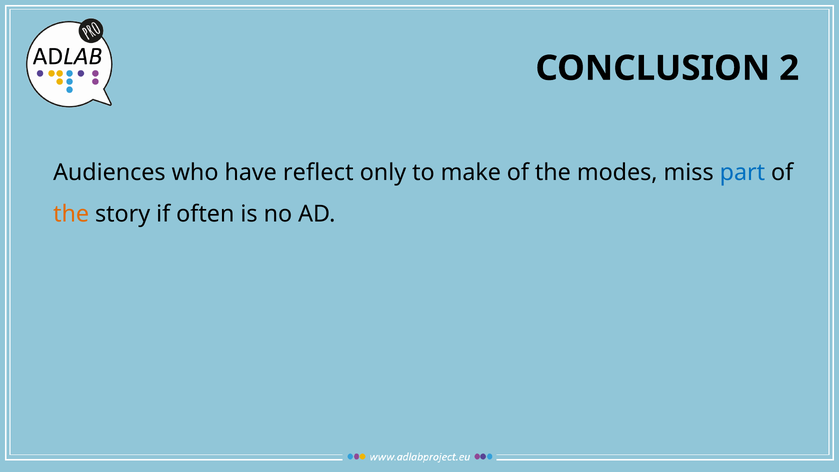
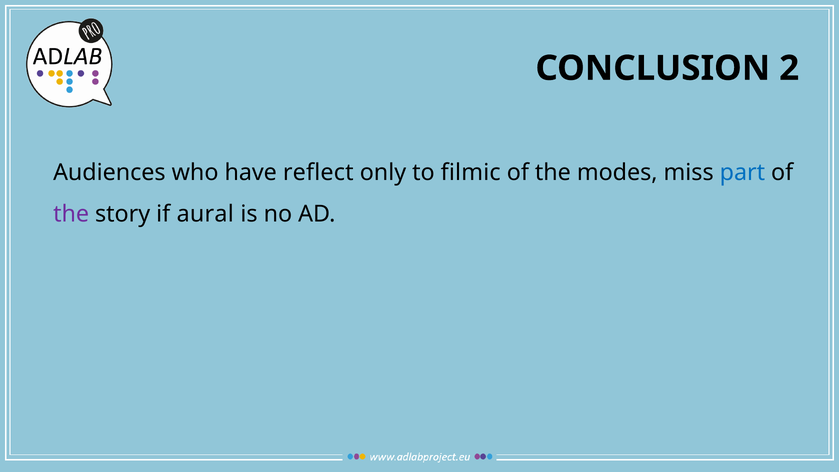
make: make -> filmic
the at (71, 214) colour: orange -> purple
often: often -> aural
